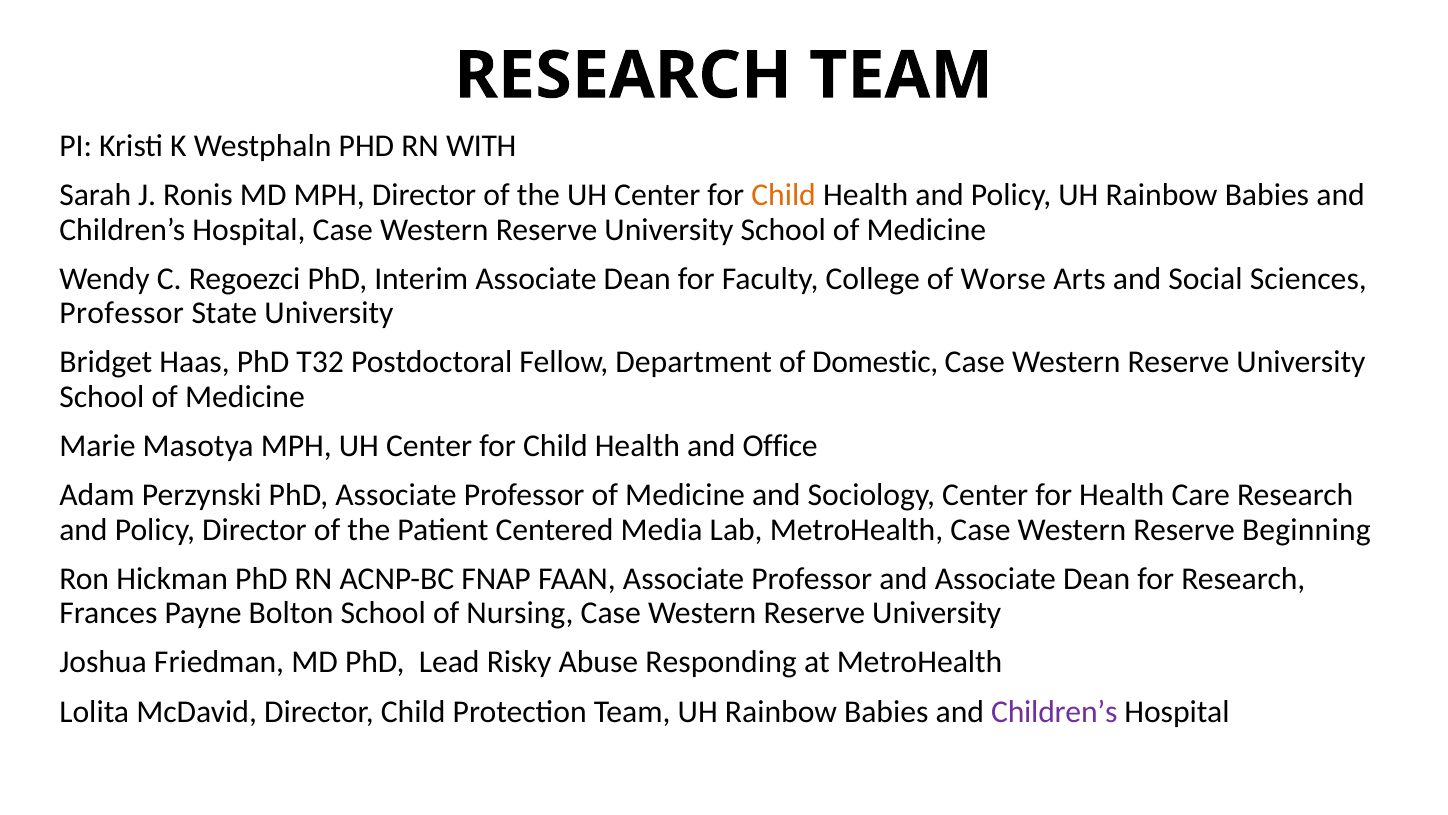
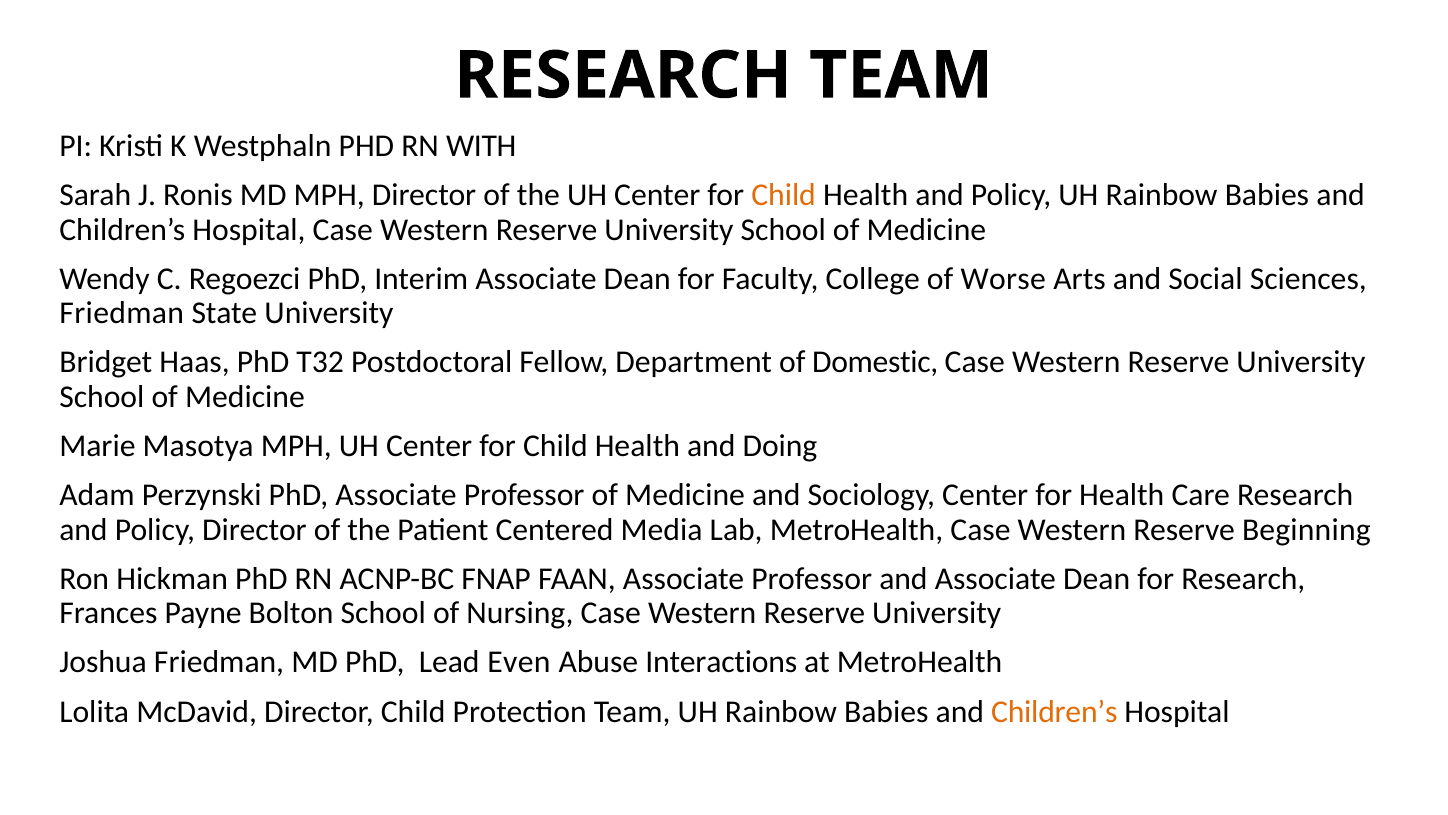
Professor at (122, 313): Professor -> Friedman
Office: Office -> Doing
Risky: Risky -> Even
Responding: Responding -> Interactions
Children’s at (1054, 711) colour: purple -> orange
